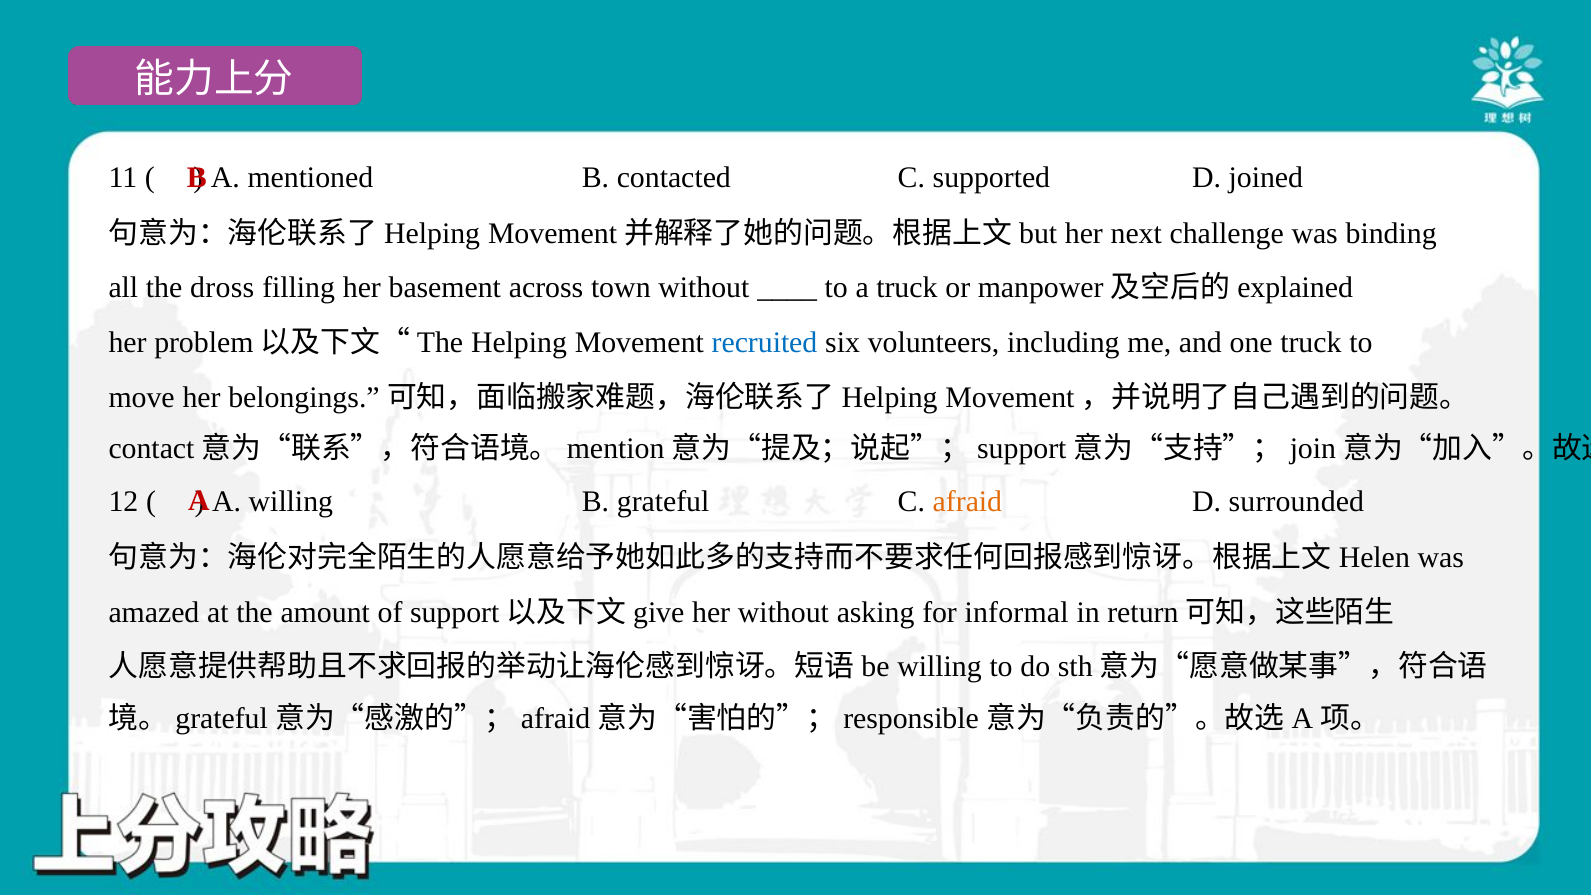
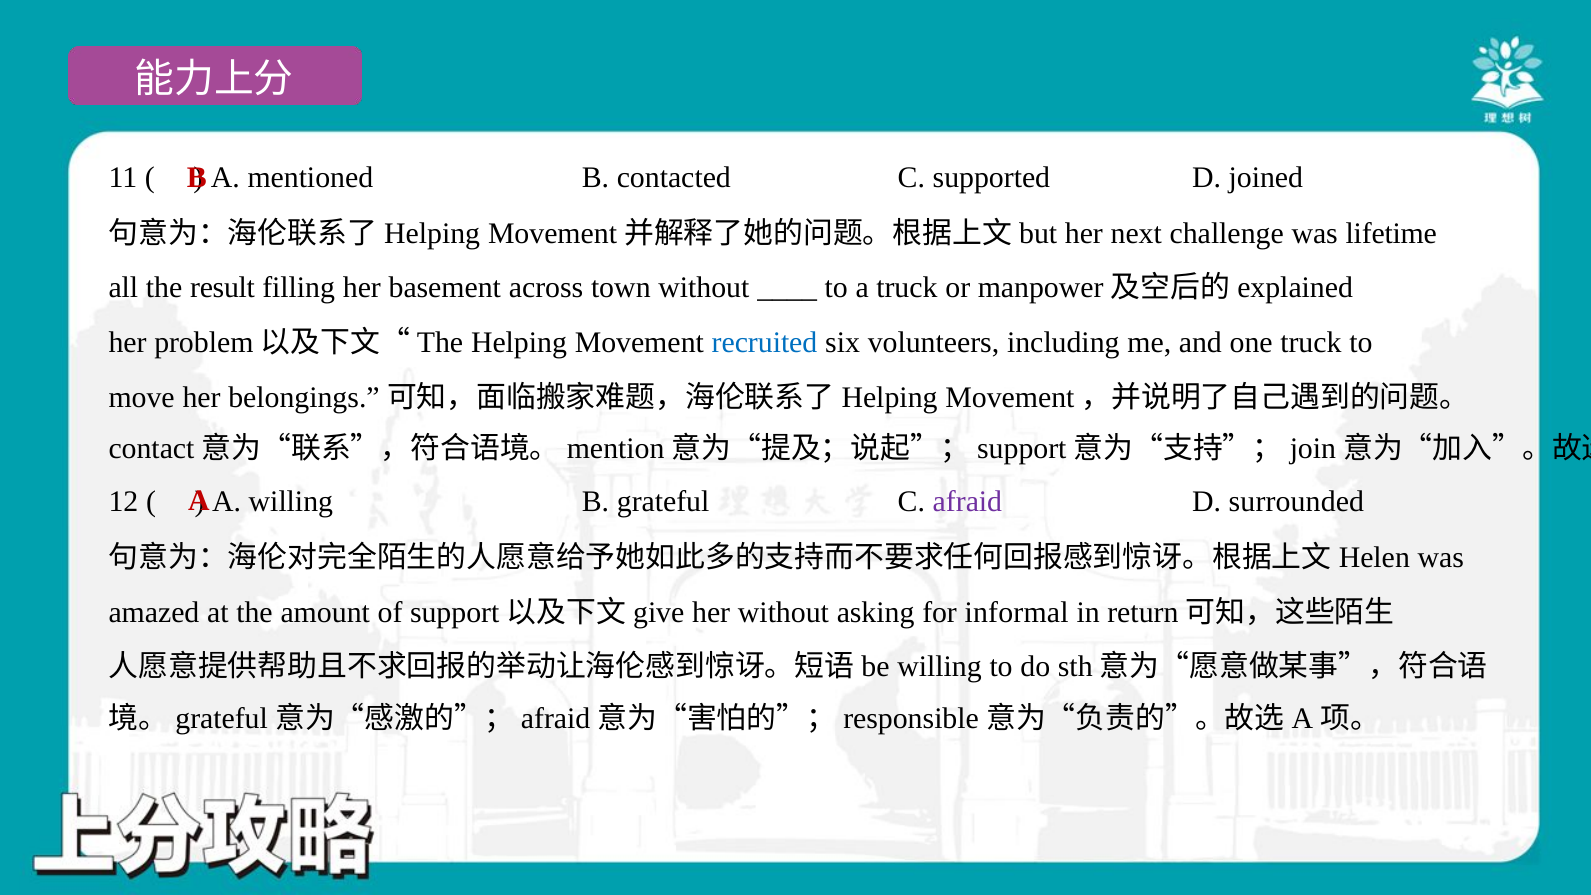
binding: binding -> lifetime
dross: dross -> result
afraid colour: orange -> purple
